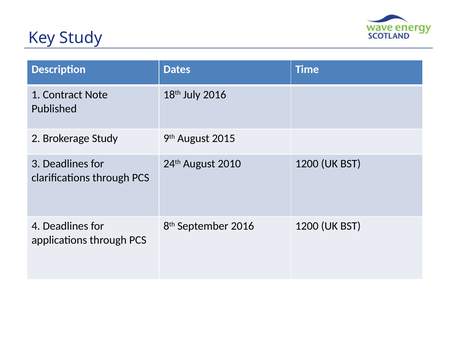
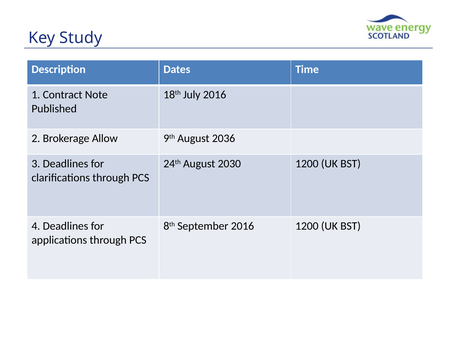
Brokerage Study: Study -> Allow
2015: 2015 -> 2036
2010: 2010 -> 2030
